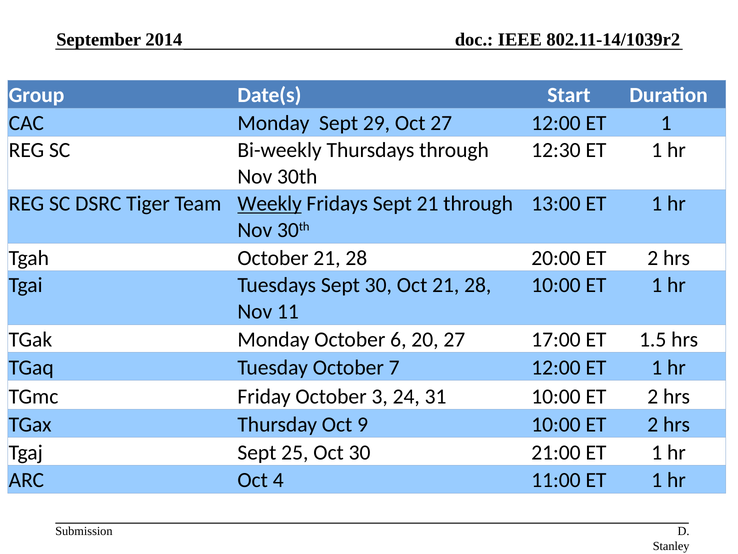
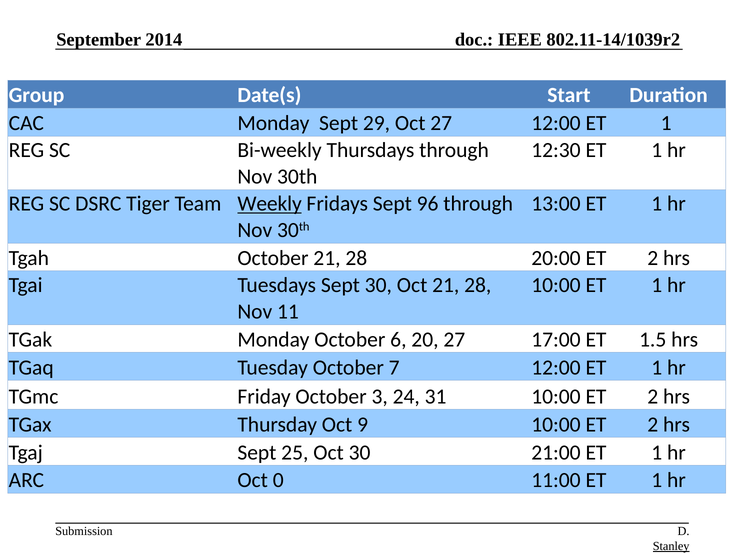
Sept 21: 21 -> 96
4: 4 -> 0
Stanley underline: none -> present
